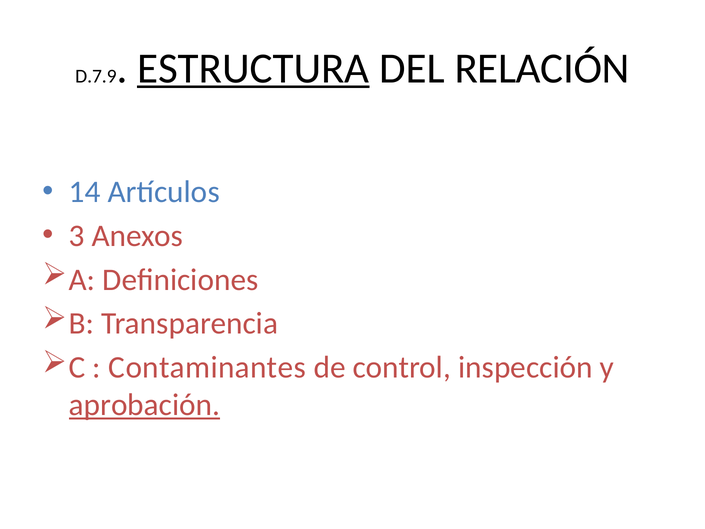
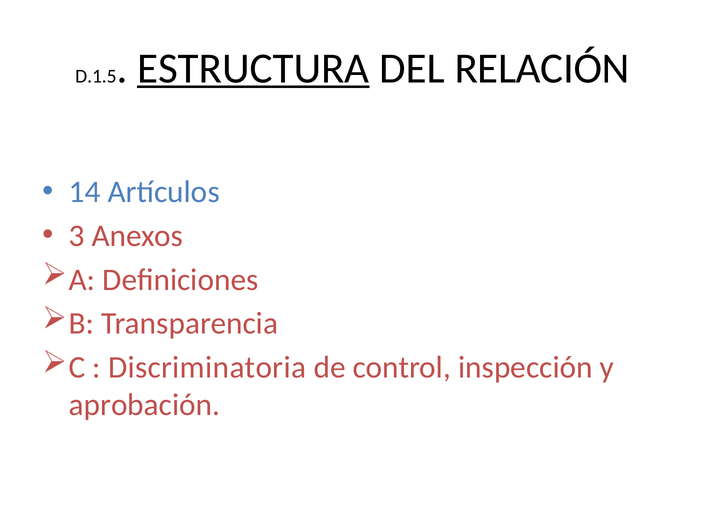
D.7.9: D.7.9 -> D.1.5
Contaminantes: Contaminantes -> Discriminatoria
aprobación underline: present -> none
